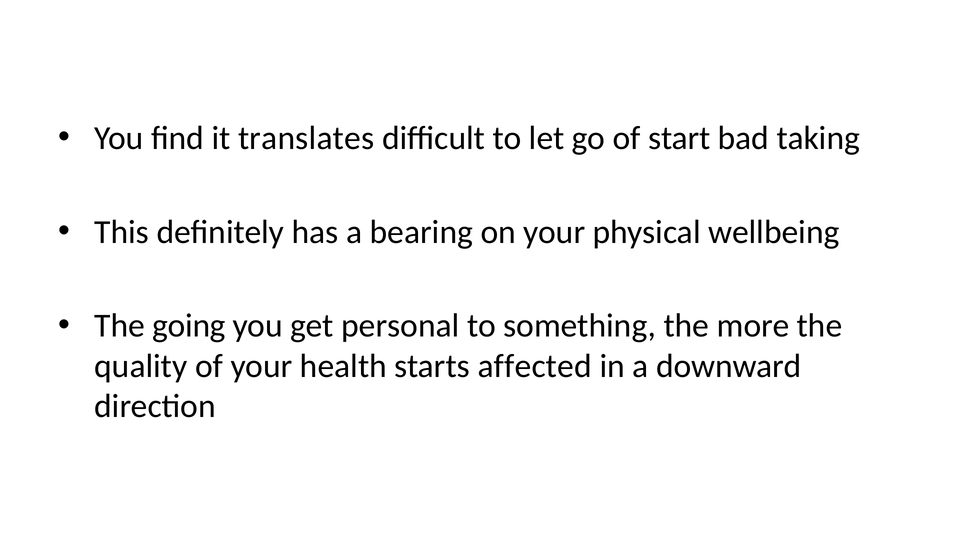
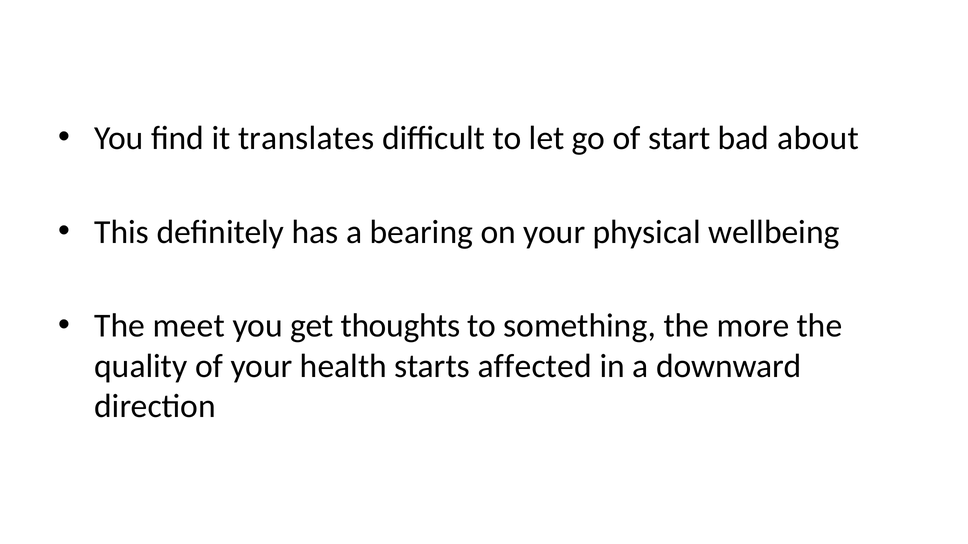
taking: taking -> about
going: going -> meet
personal: personal -> thoughts
